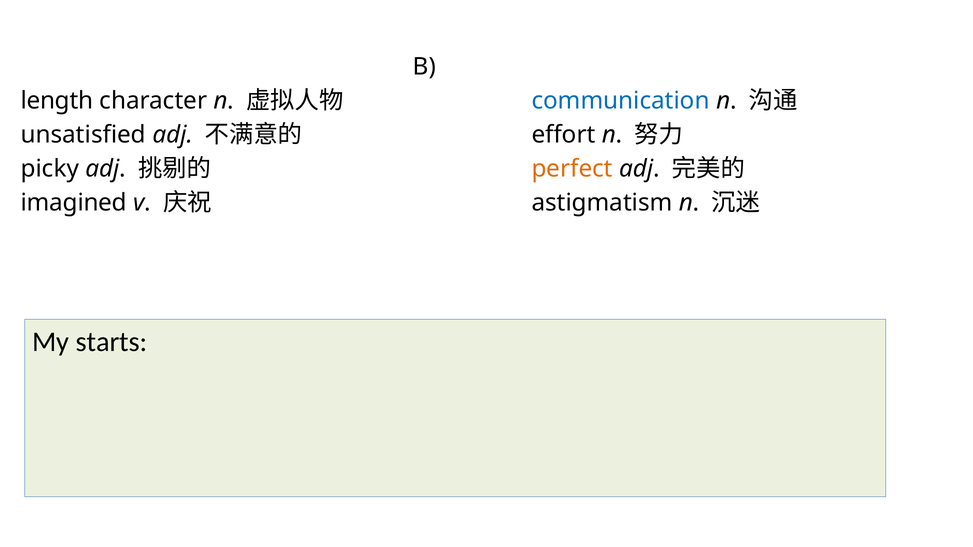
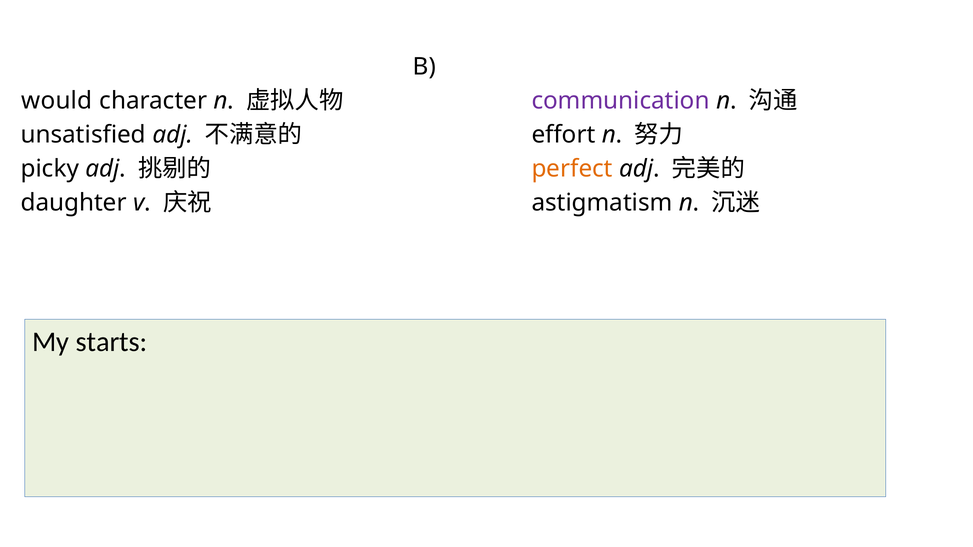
length: length -> would
communication colour: blue -> purple
imagined: imagined -> daughter
